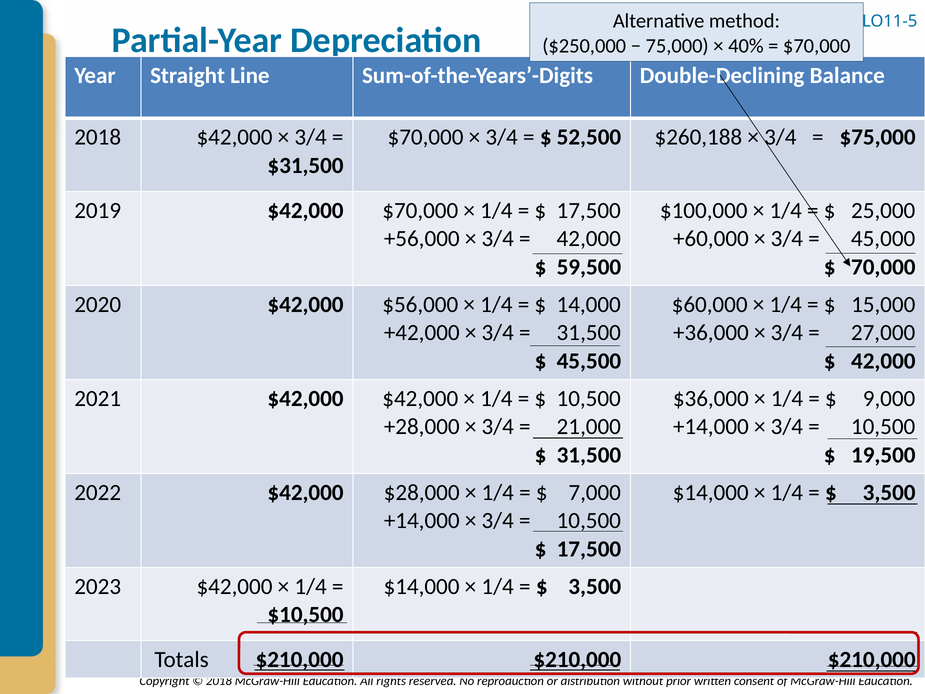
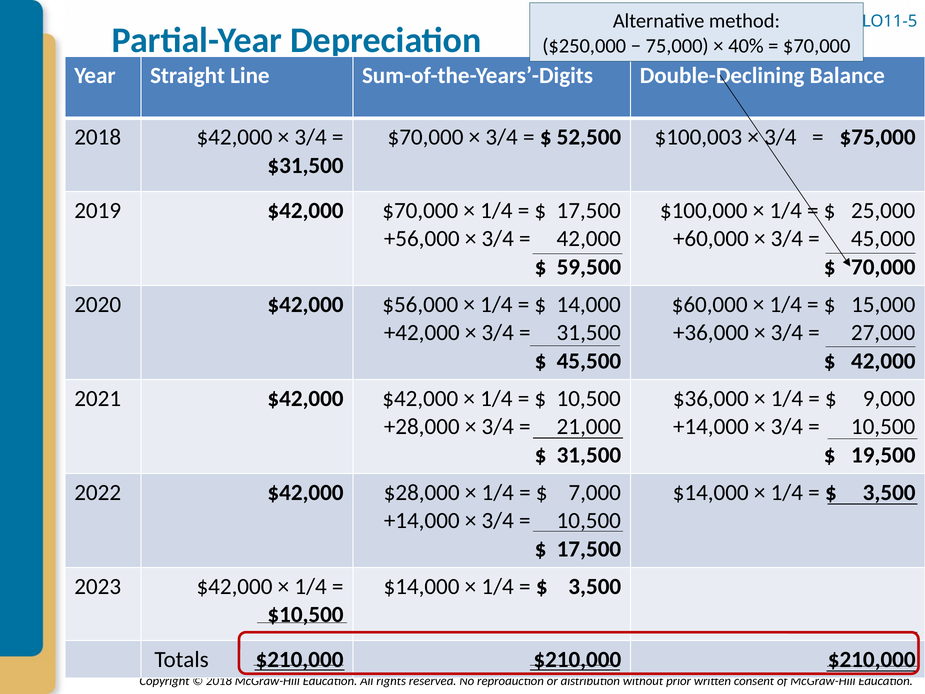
$260,188: $260,188 -> $100,003
